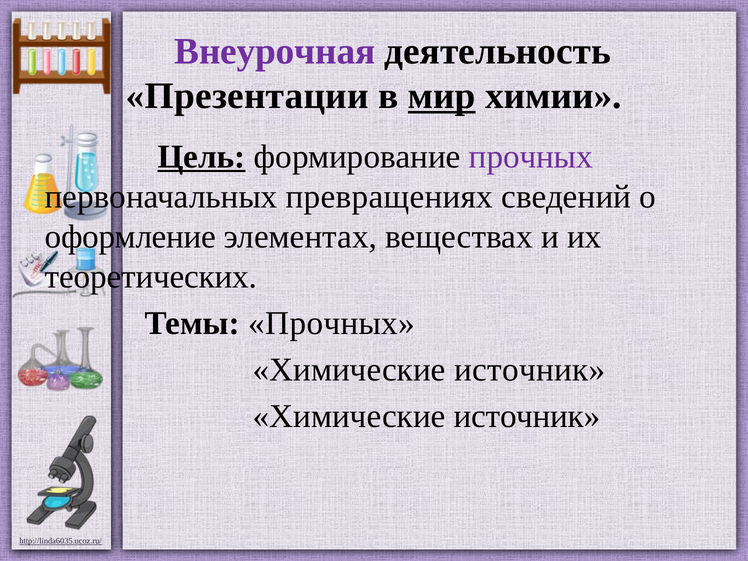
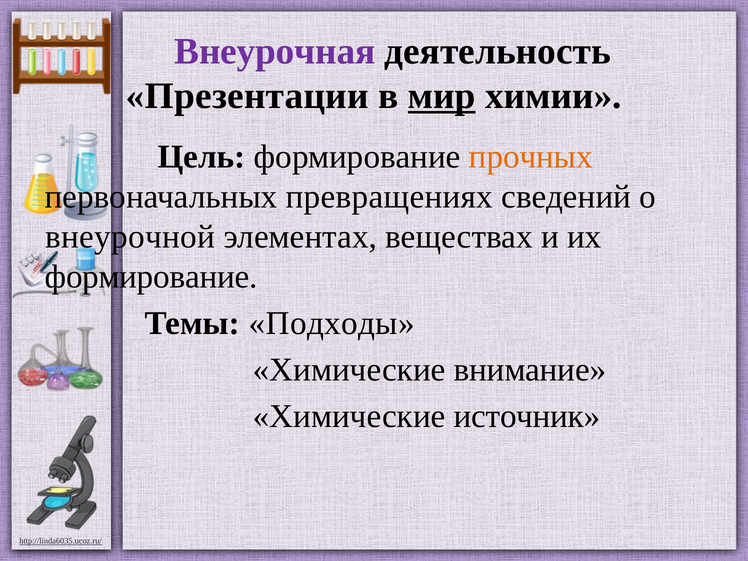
Цель underline: present -> none
прочных at (531, 157) colour: purple -> orange
оформление: оформление -> внеурочной
теоретических at (151, 277): теоретических -> формирование
Темы Прочных: Прочных -> Подходы
источник at (530, 370): источник -> внимание
